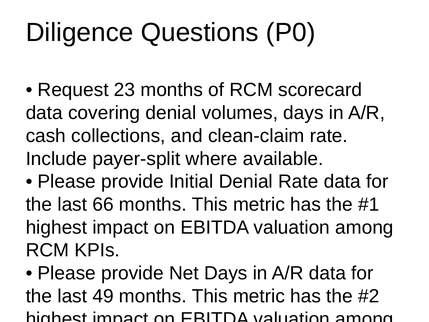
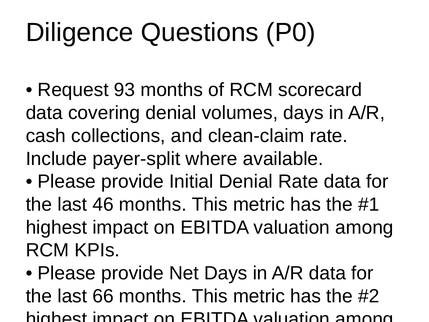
23: 23 -> 93
66: 66 -> 46
49: 49 -> 66
